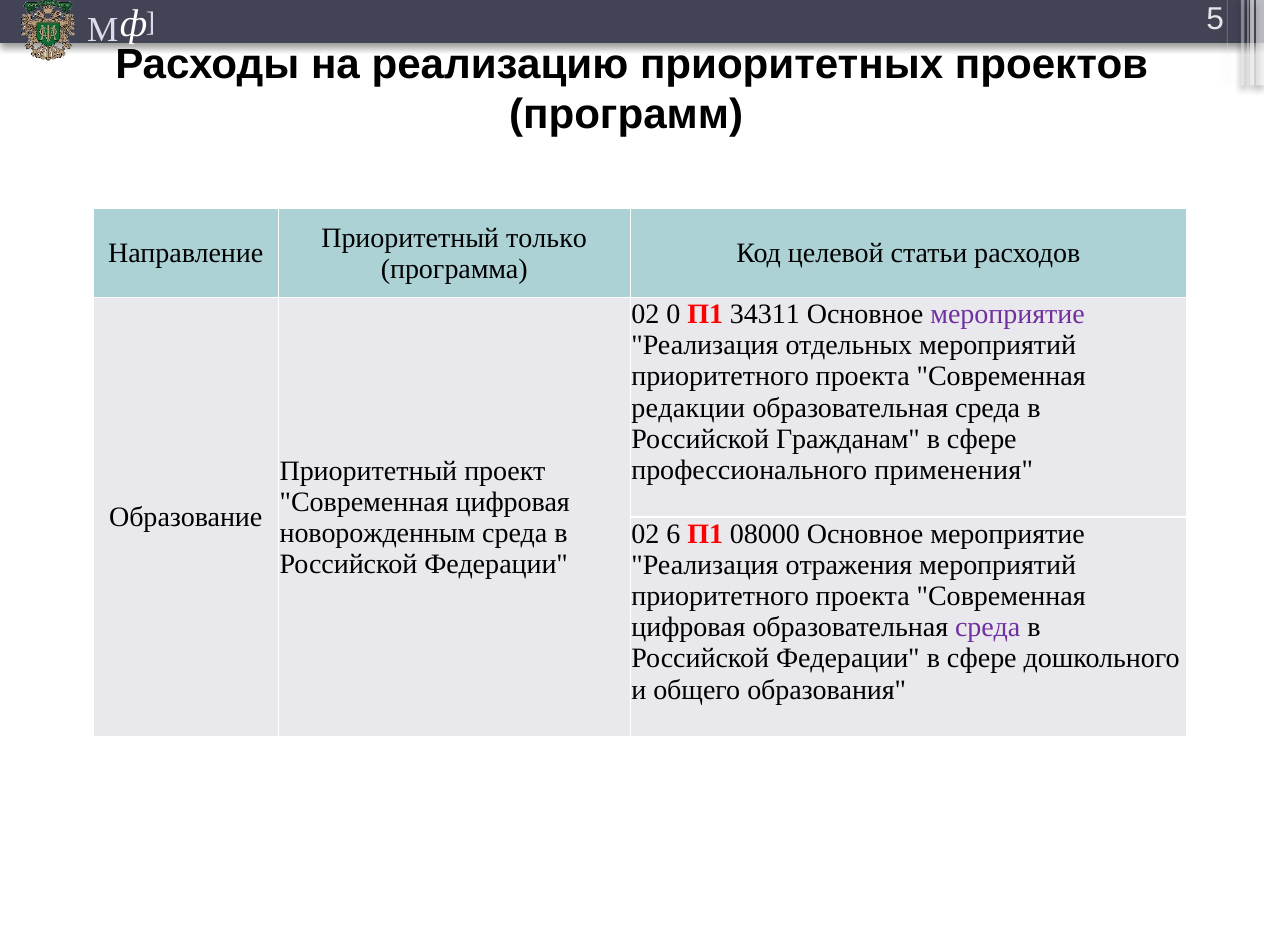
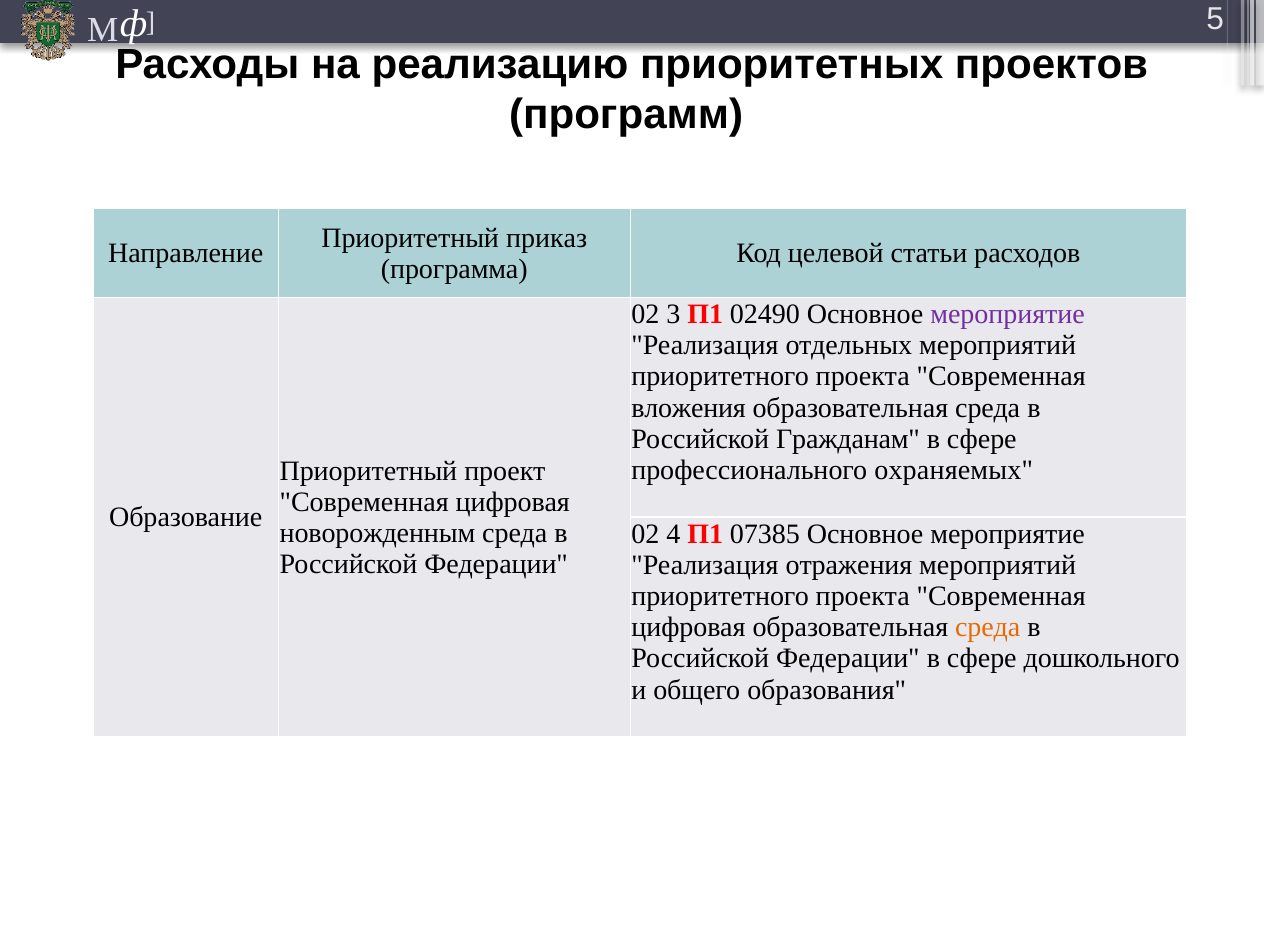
только: только -> приказ
0: 0 -> 3
34311: 34311 -> 02490
редакции: редакции -> вложения
применения: применения -> охраняемых
6: 6 -> 4
08000: 08000 -> 07385
среда at (988, 627) colour: purple -> orange
